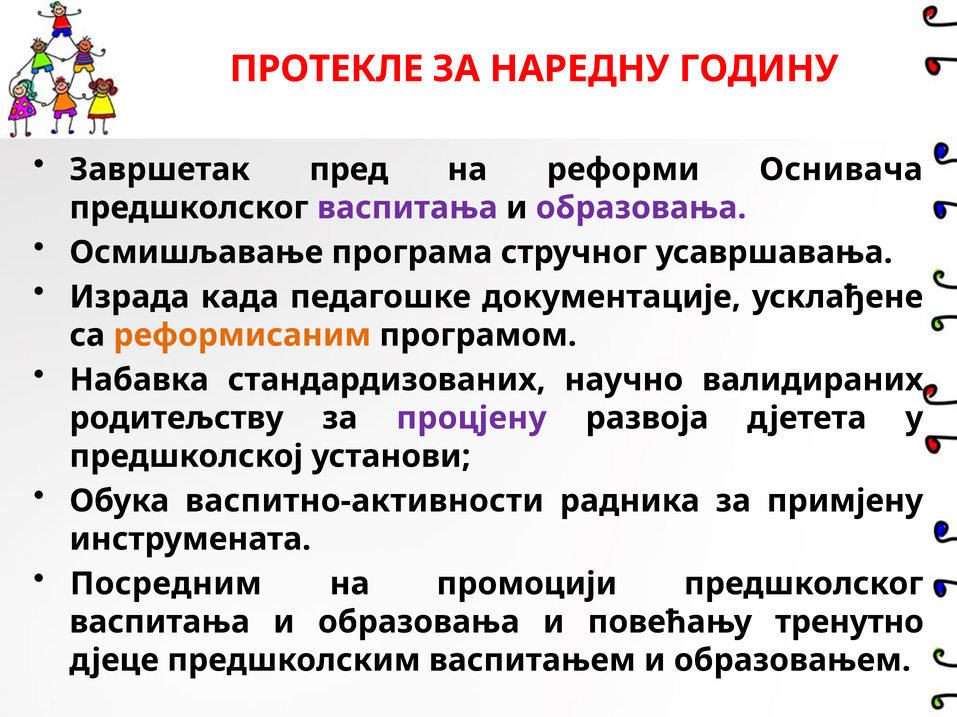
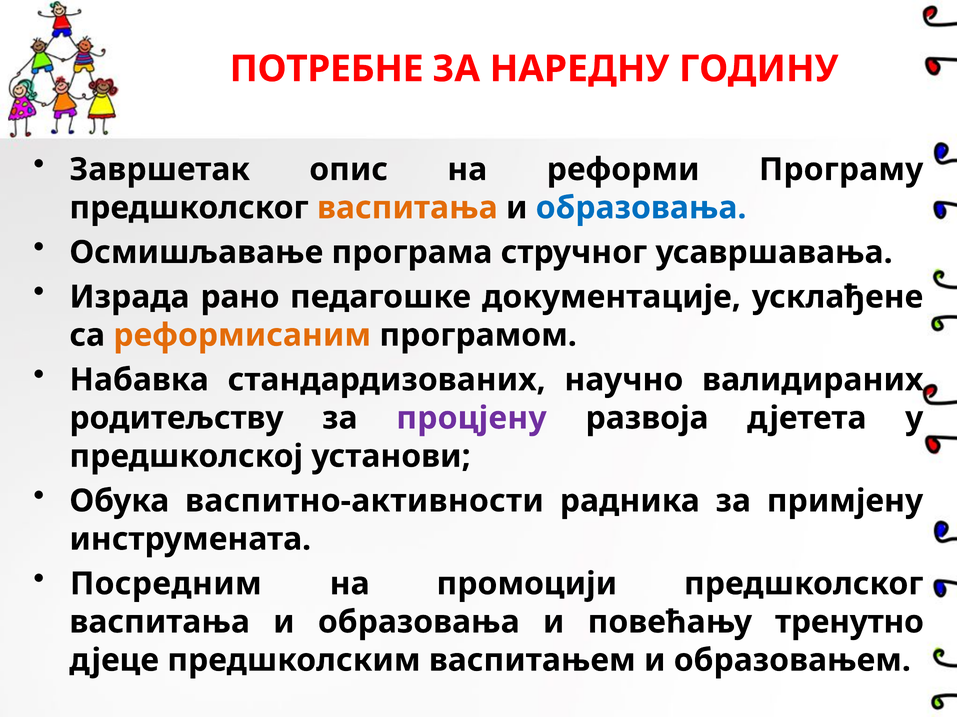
ПРОТЕКЛЕ: ПРОТЕКЛЕ -> ПОТРЕБНЕ
пред: пред -> опис
Оснивача: Оснивача -> Програму
васпитања at (407, 208) colour: purple -> orange
образовања at (641, 208) colour: purple -> blue
када: када -> рано
